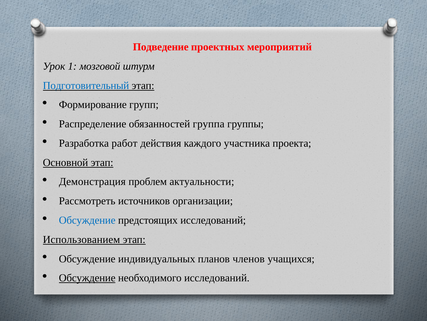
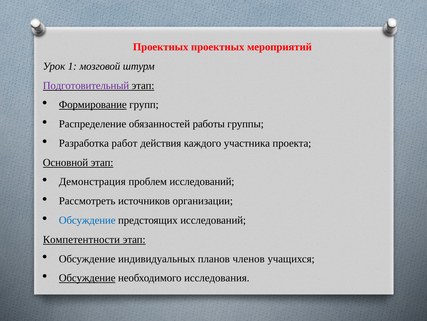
Подведение at (161, 47): Подведение -> Проектных
Подготовительный colour: blue -> purple
Формирование underline: none -> present
группа: группа -> работы
проблем актуальности: актуальности -> исследований
Использованием: Использованием -> Компетентности
необходимого исследований: исследований -> исследования
